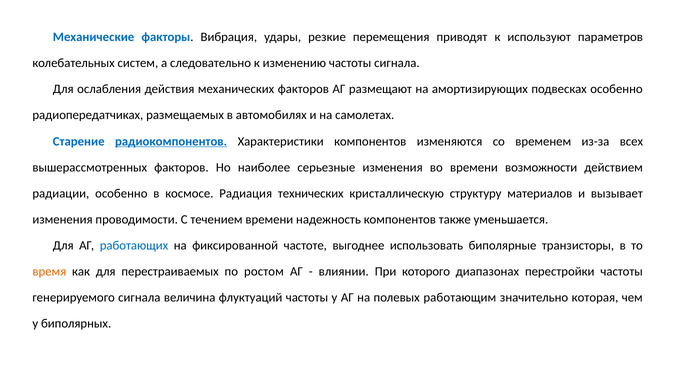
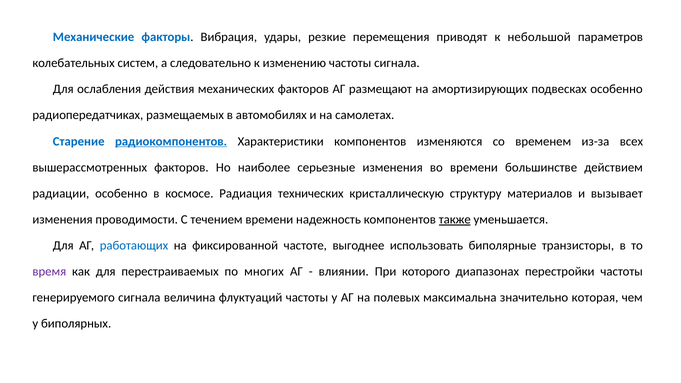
используют: используют -> небольшой
возможности: возможности -> большинстве
также underline: none -> present
время colour: orange -> purple
ростом: ростом -> многих
работающим: работающим -> максимальна
